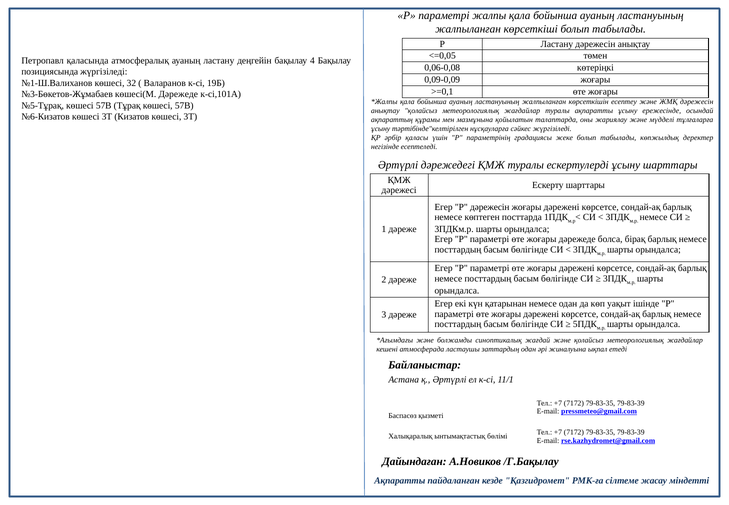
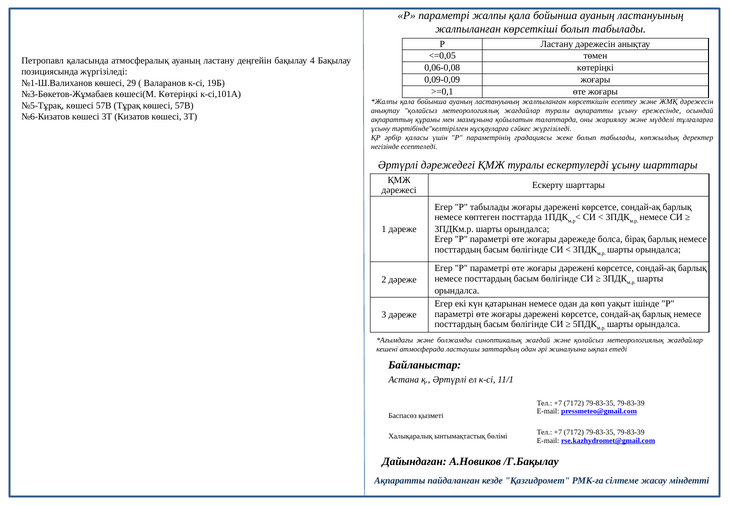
32: 32 -> 29
көшесі(М Дәрежеде: Дәрежеде -> Көтеріңкі
Р дәрежесін: дәрежесін -> табылады
